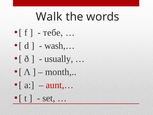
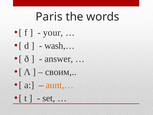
Walk: Walk -> Paris
тебе: тебе -> your
usually: usually -> answer
month: month -> своим
aunt,… colour: red -> orange
